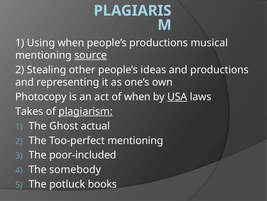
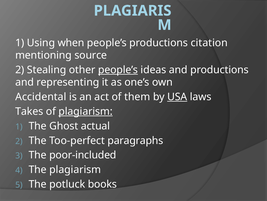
musical: musical -> citation
source underline: present -> none
people’s at (118, 70) underline: none -> present
Photocopy: Photocopy -> Accidental
of when: when -> them
Too-perfect mentioning: mentioning -> paragraphs
The somebody: somebody -> plagiarism
